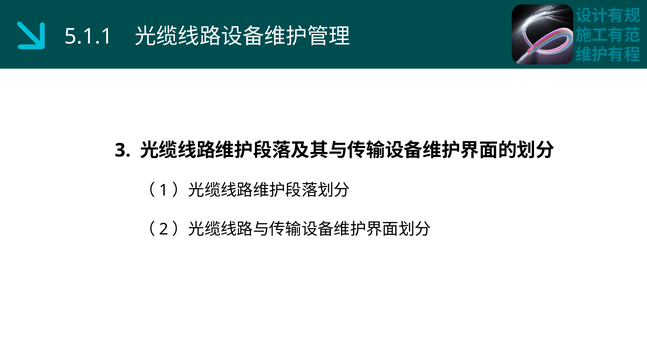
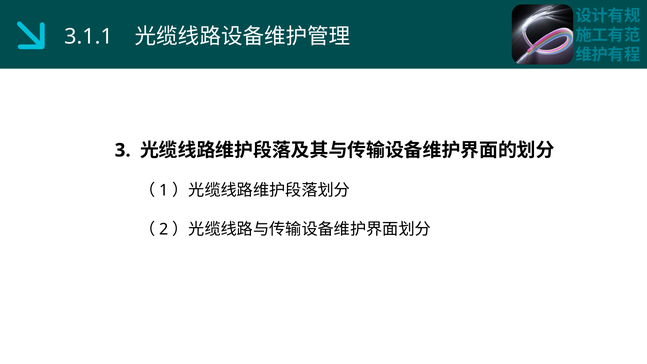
5.1.1: 5.1.1 -> 3.1.1
